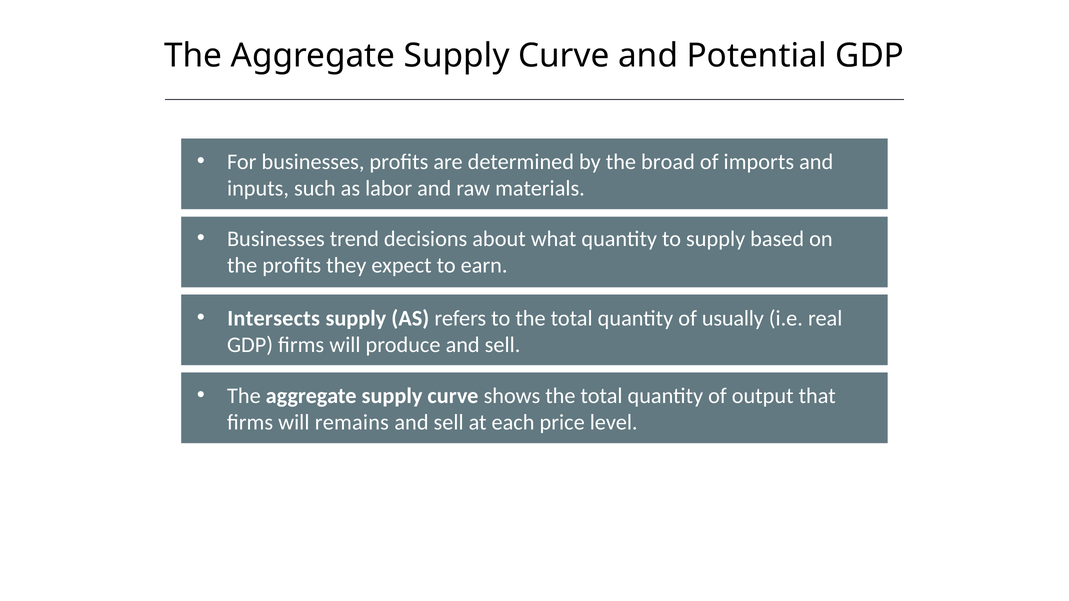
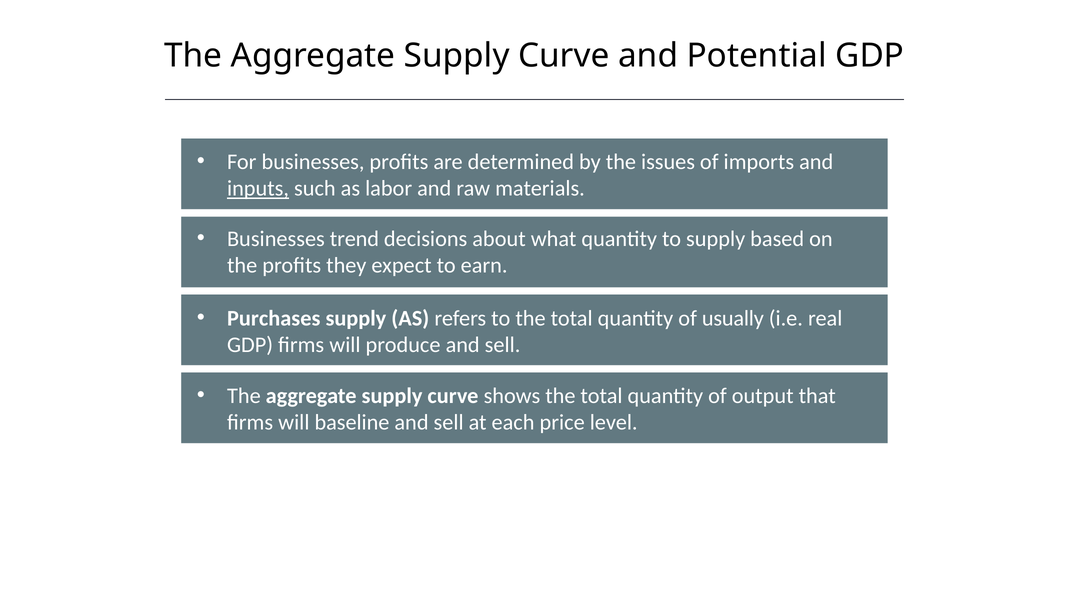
broad: broad -> issues
inputs underline: none -> present
Intersects: Intersects -> Purchases
remains: remains -> baseline
